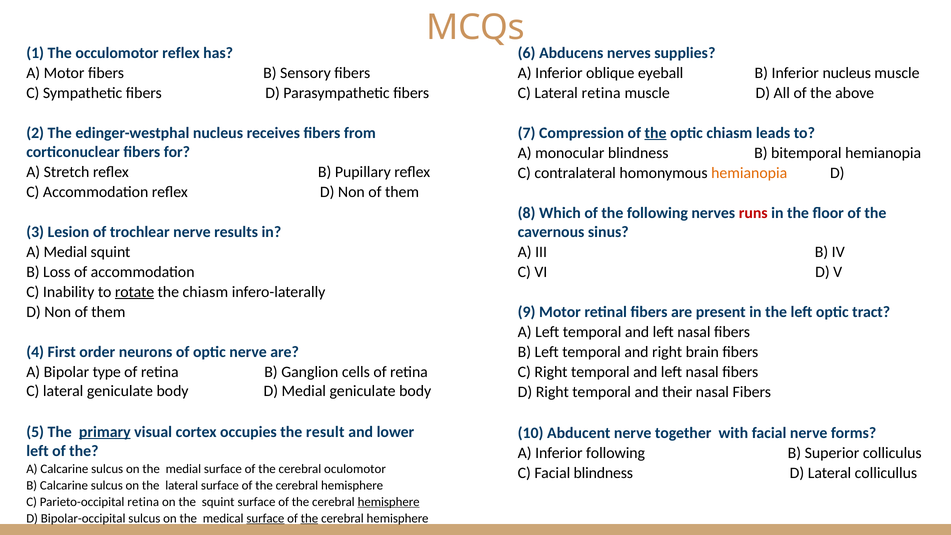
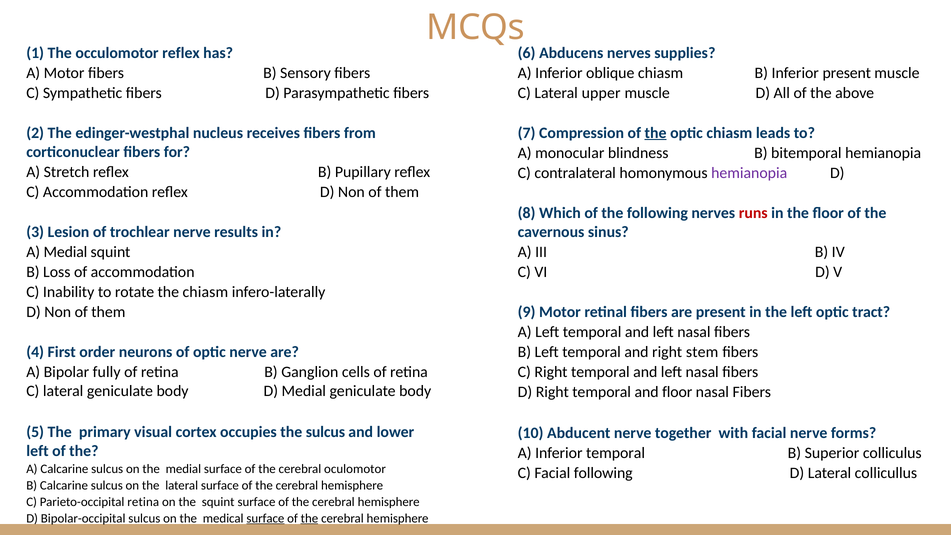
oblique eyeball: eyeball -> chiasm
Inferior nucleus: nucleus -> present
Lateral retina: retina -> upper
hemianopia at (749, 173) colour: orange -> purple
rotate underline: present -> none
brain: brain -> stem
type: type -> fully
and their: their -> floor
primary underline: present -> none
the result: result -> sulcus
Inferior following: following -> temporal
Facial blindness: blindness -> following
hemisphere at (389, 502) underline: present -> none
